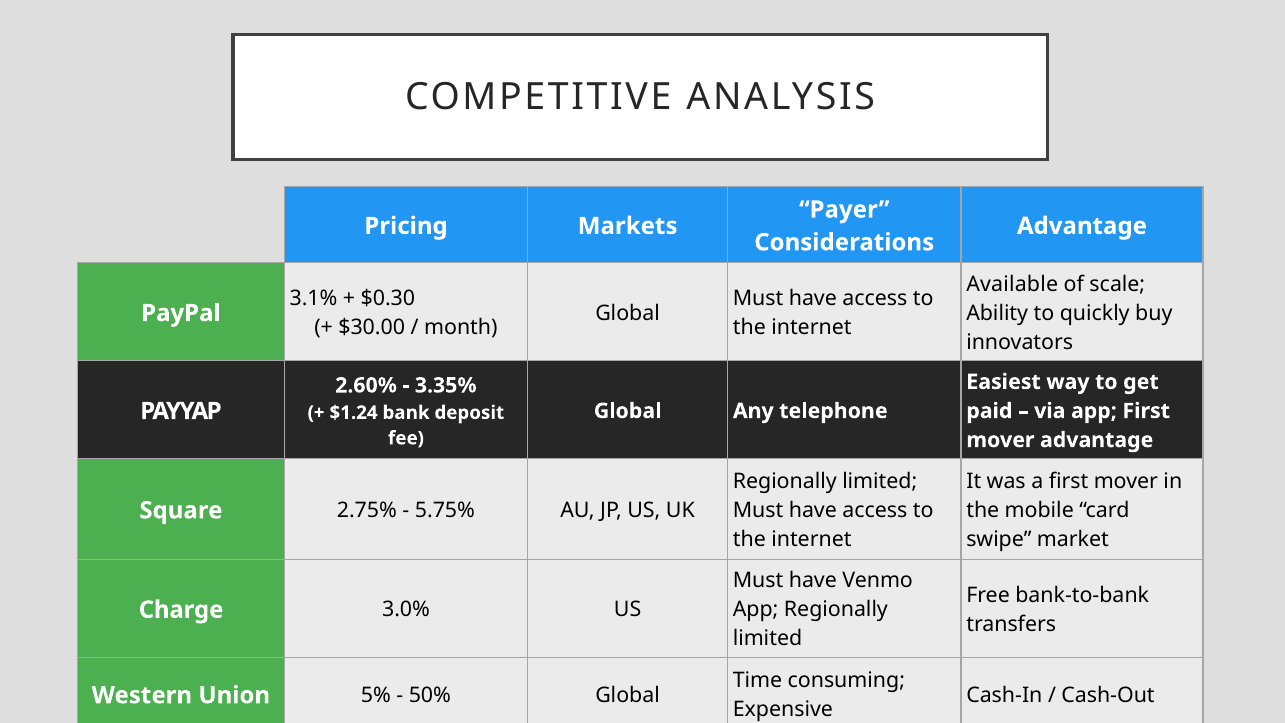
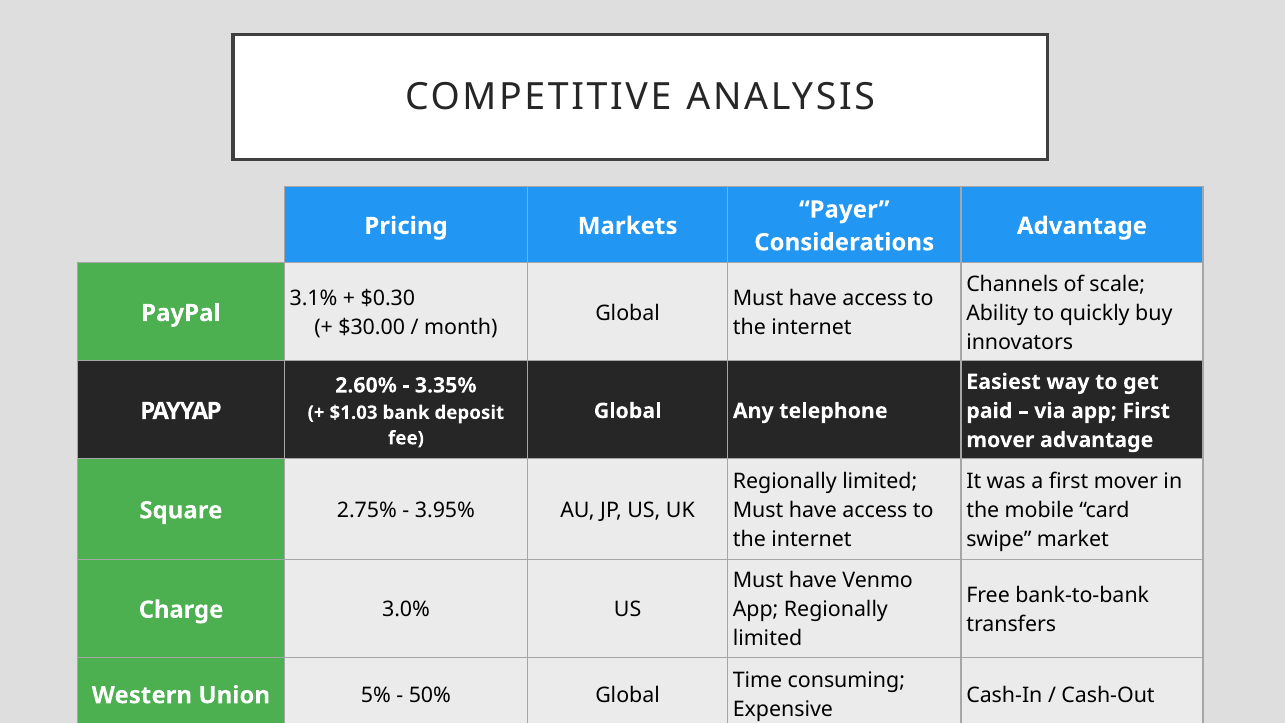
Available: Available -> Channels
$1.24: $1.24 -> $1.03
5.75%: 5.75% -> 3.95%
